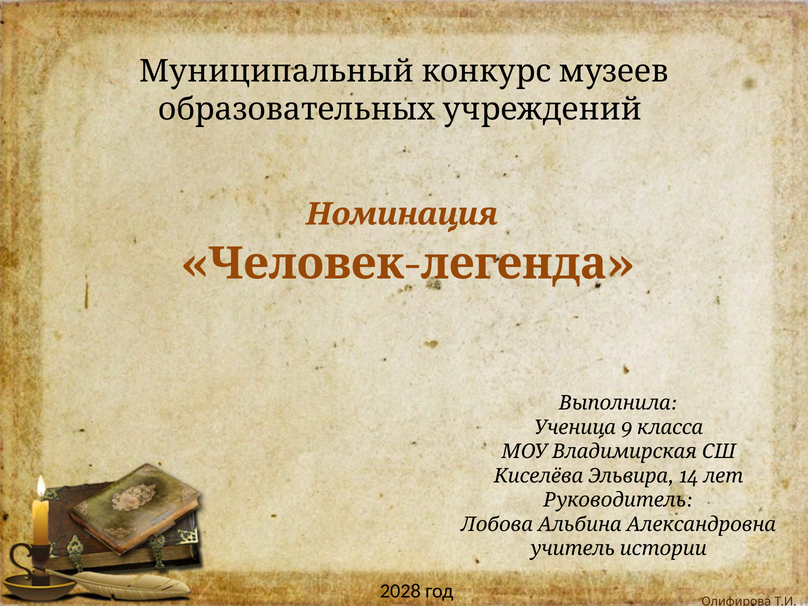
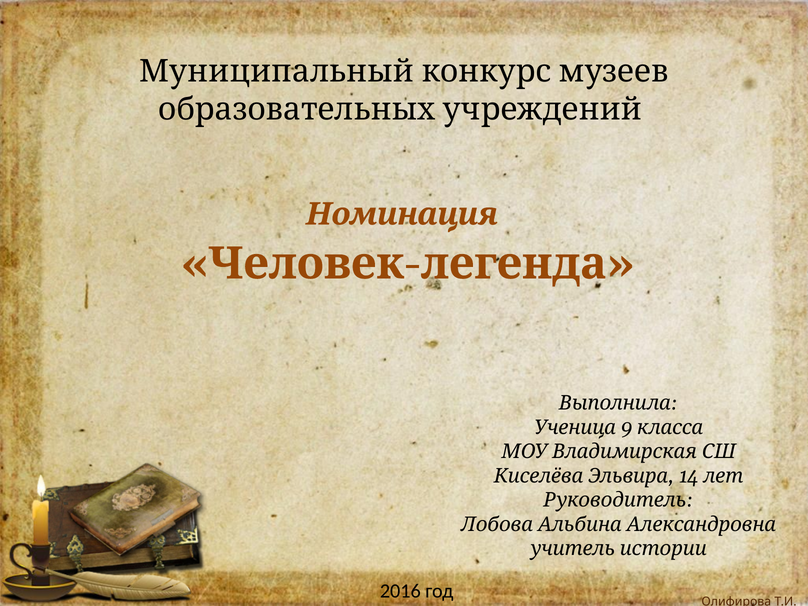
2028: 2028 -> 2016
